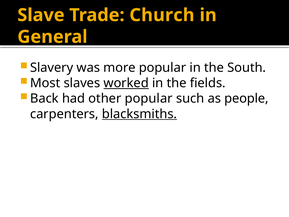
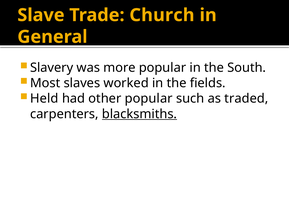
worked underline: present -> none
Back: Back -> Held
people: people -> traded
